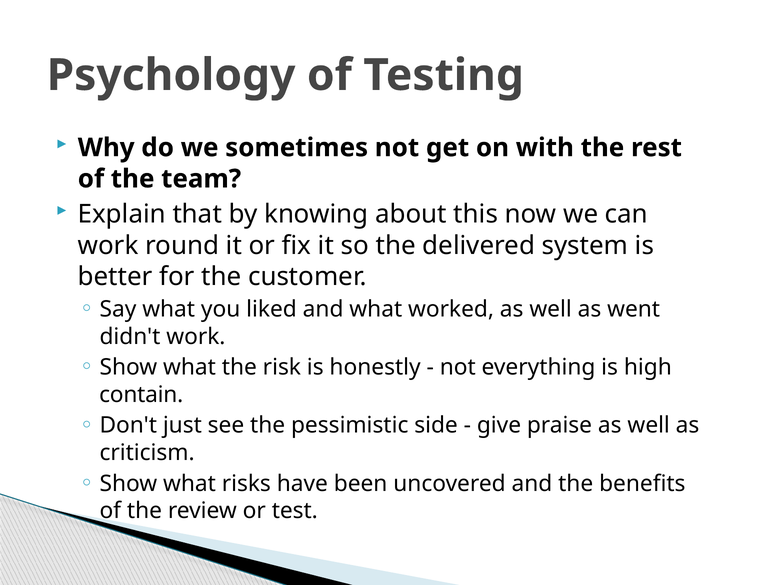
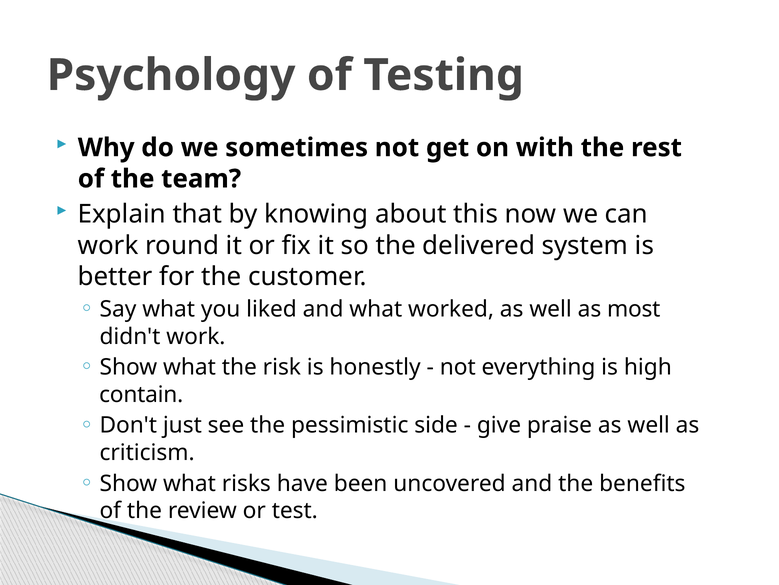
went: went -> most
